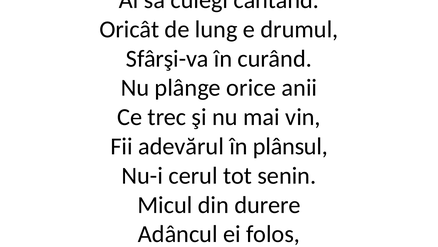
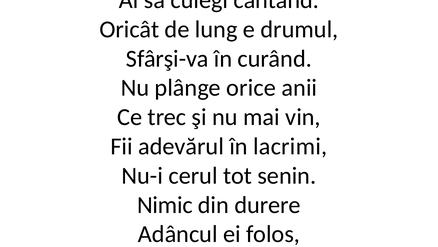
în plânsul: plânsul -> lacrimi
Micul: Micul -> Nimic
